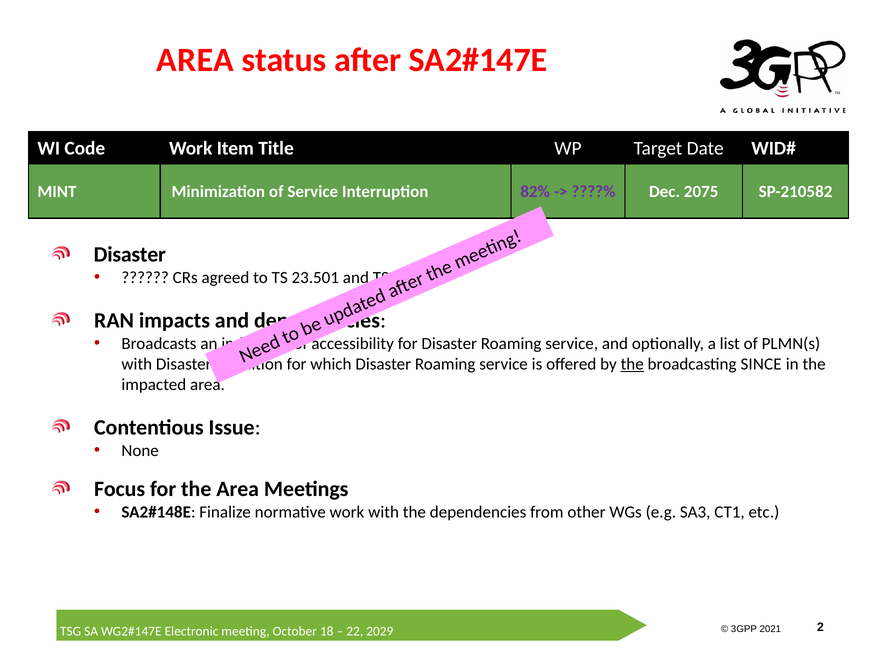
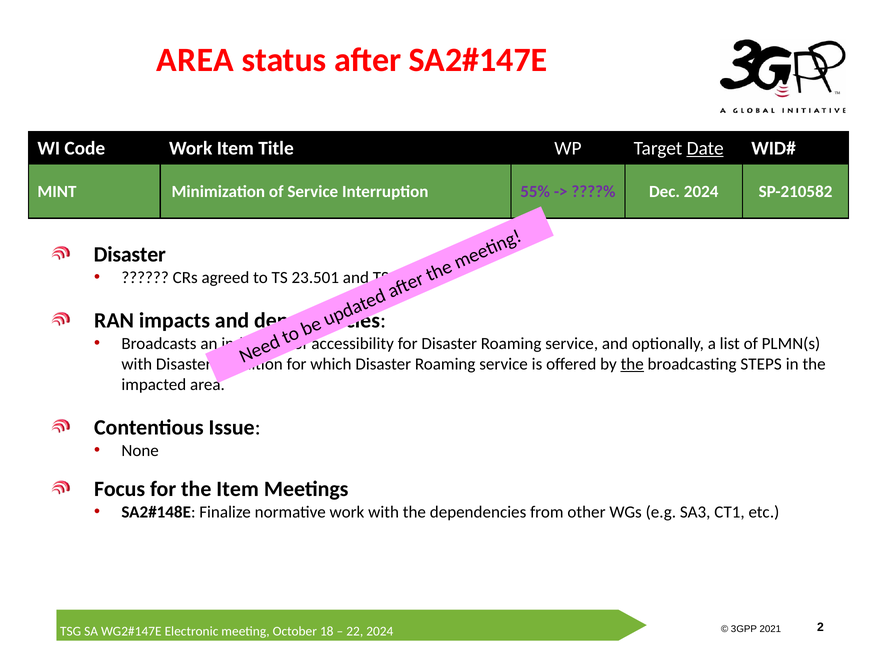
Date underline: none -> present
82%: 82% -> 55%
Dec 2075: 2075 -> 2024
SINCE: SINCE -> STEPS
the Area: Area -> Item
2029 at (380, 632): 2029 -> 2024
